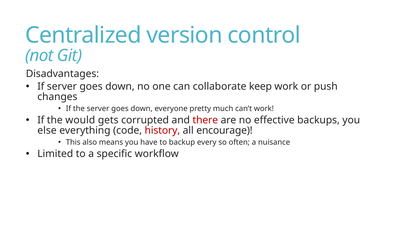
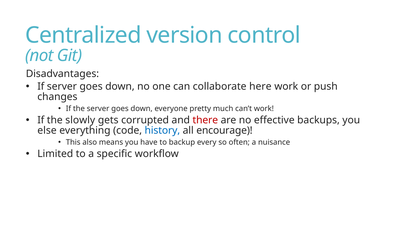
keep: keep -> here
would: would -> slowly
history colour: red -> blue
